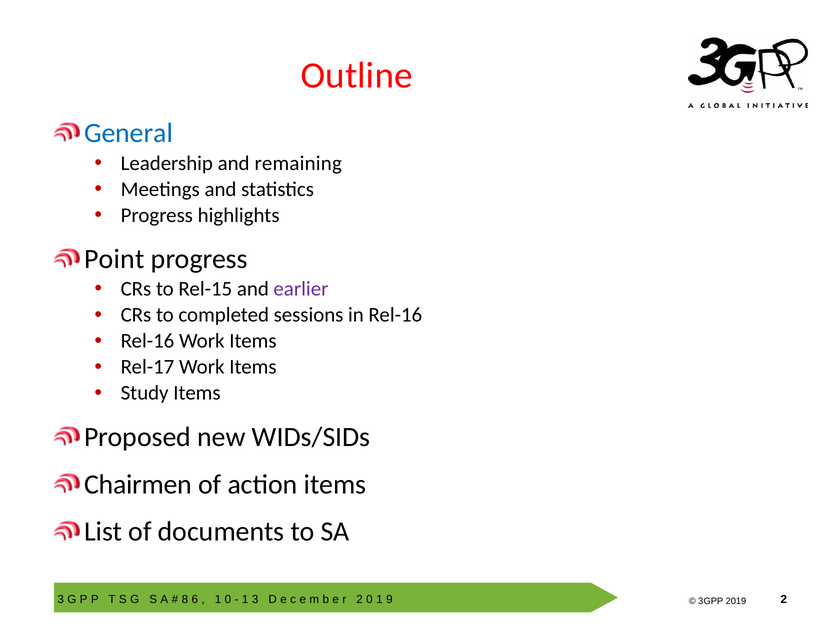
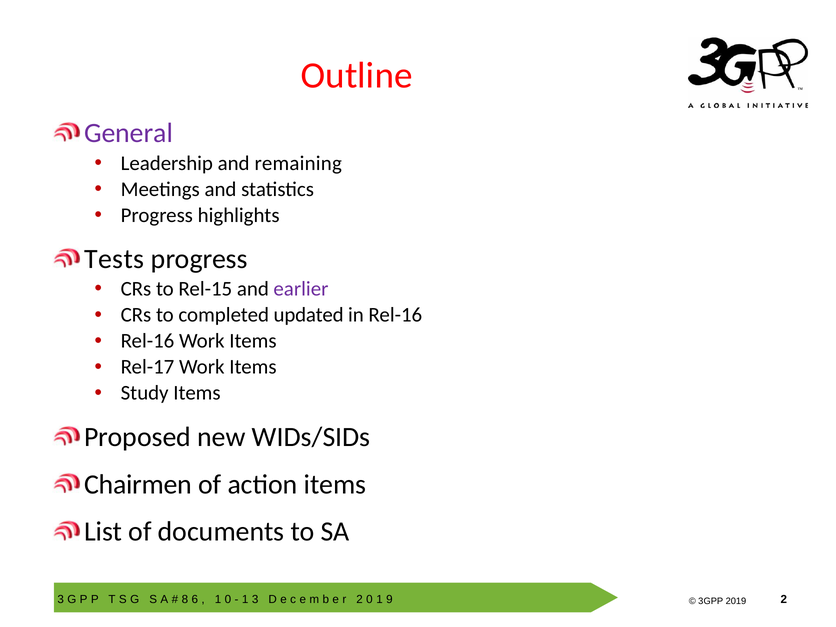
General colour: blue -> purple
Point: Point -> Tests
sessions: sessions -> updated
